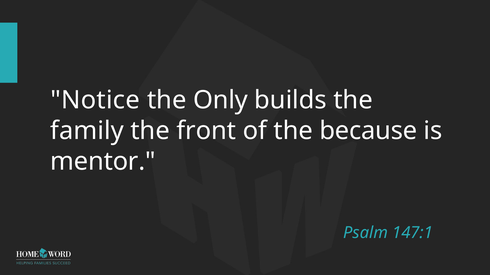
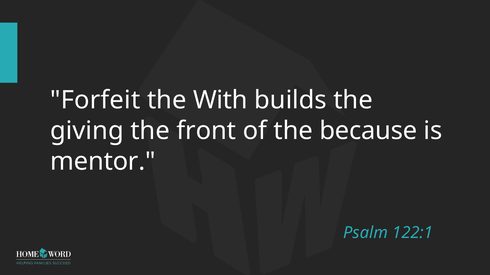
Notice: Notice -> Forfeit
Only: Only -> With
family: family -> giving
147:1: 147:1 -> 122:1
